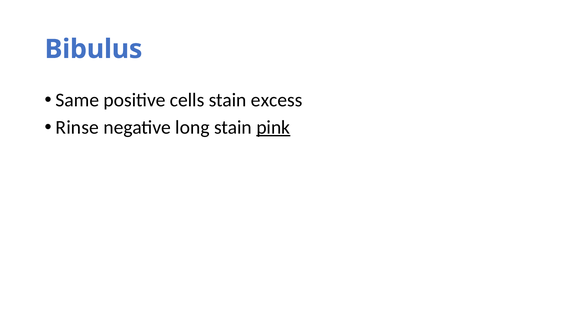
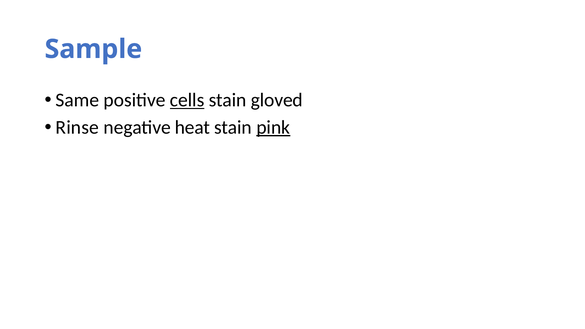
Bibulus: Bibulus -> Sample
cells underline: none -> present
excess: excess -> gloved
long: long -> heat
